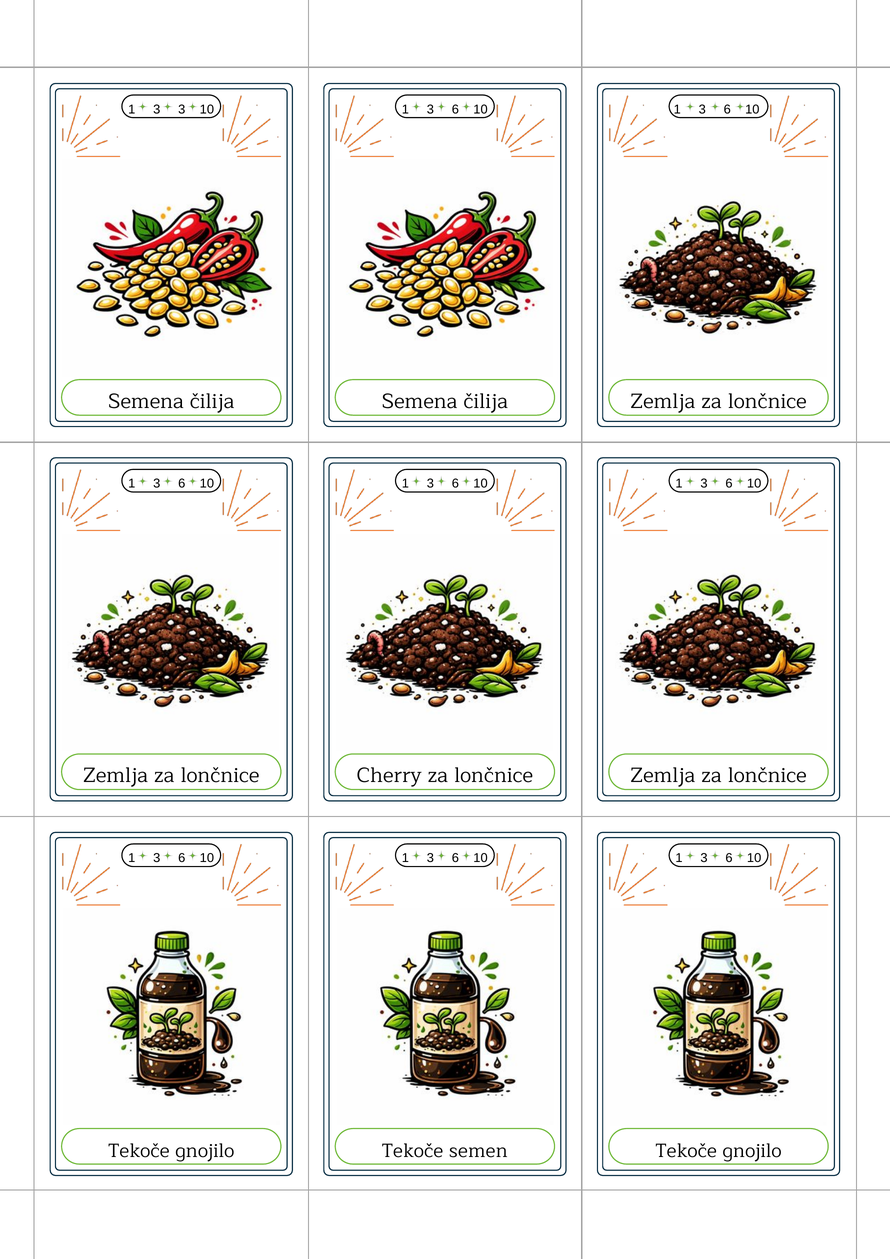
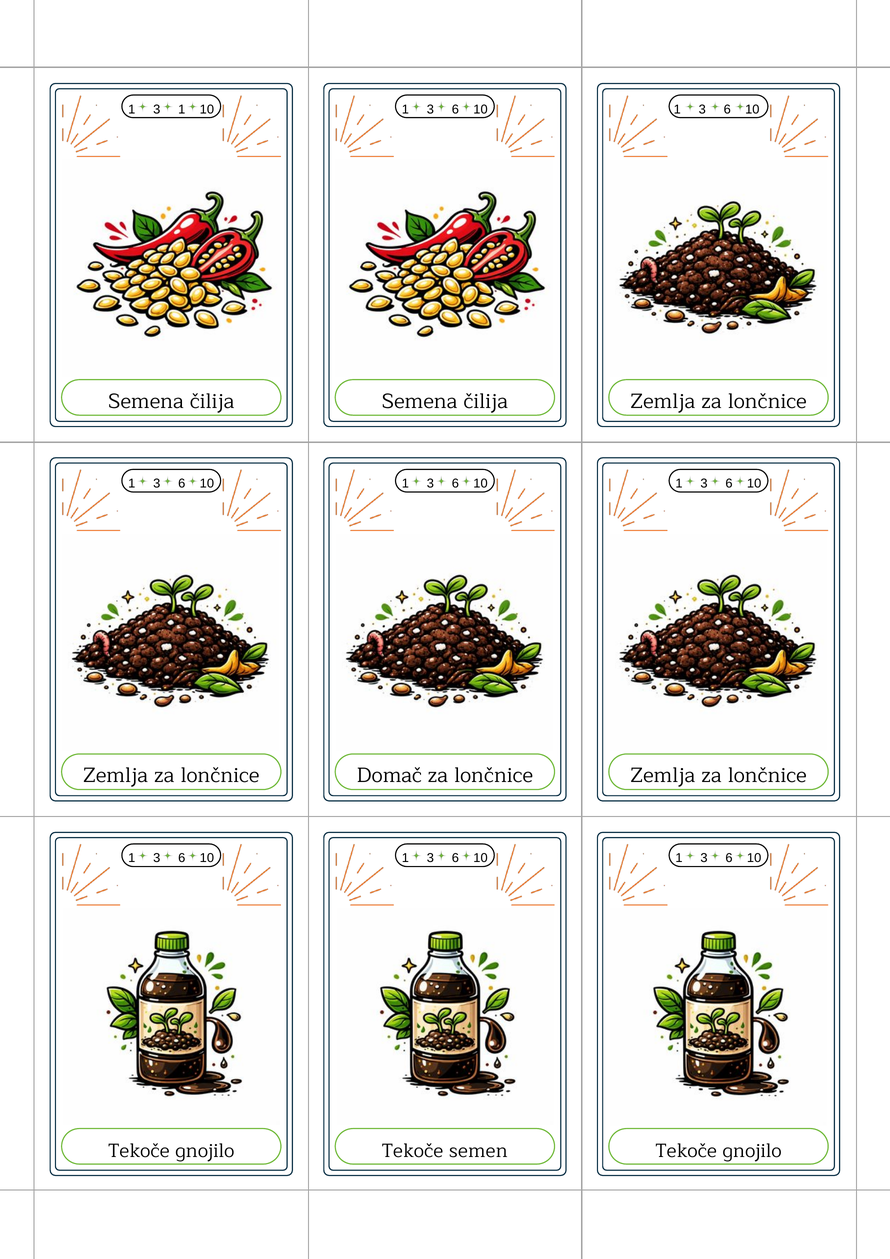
3 3: 3 -> 1
Cherry: Cherry -> Domač
